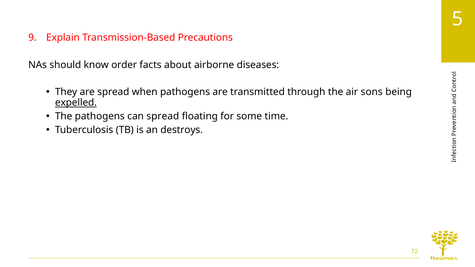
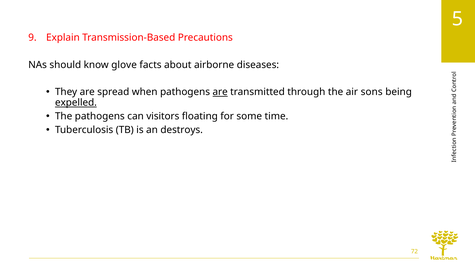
order: order -> glove
are at (220, 92) underline: none -> present
can spread: spread -> visitors
